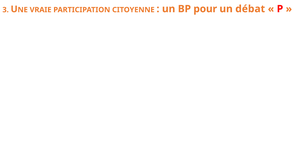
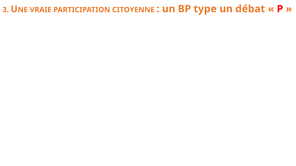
pour: pour -> type
